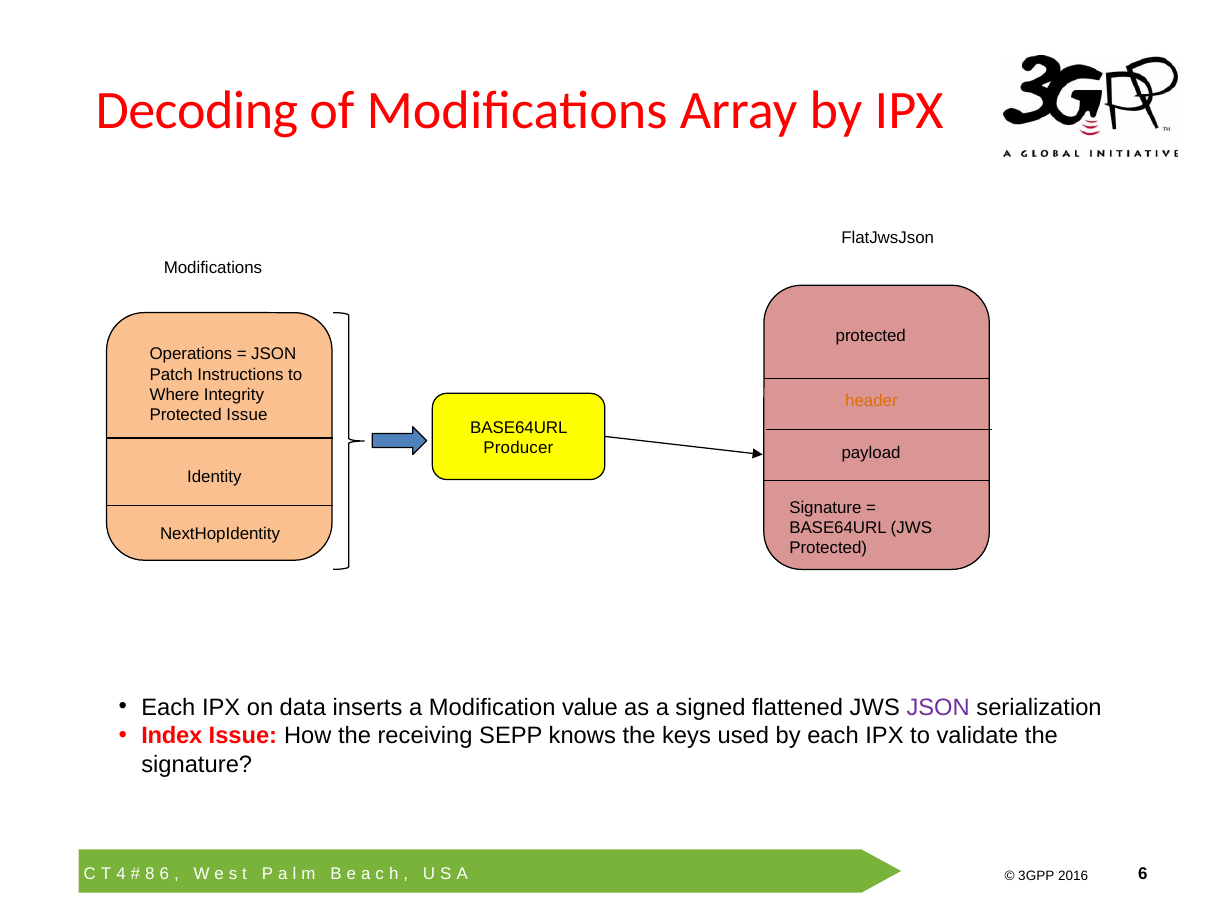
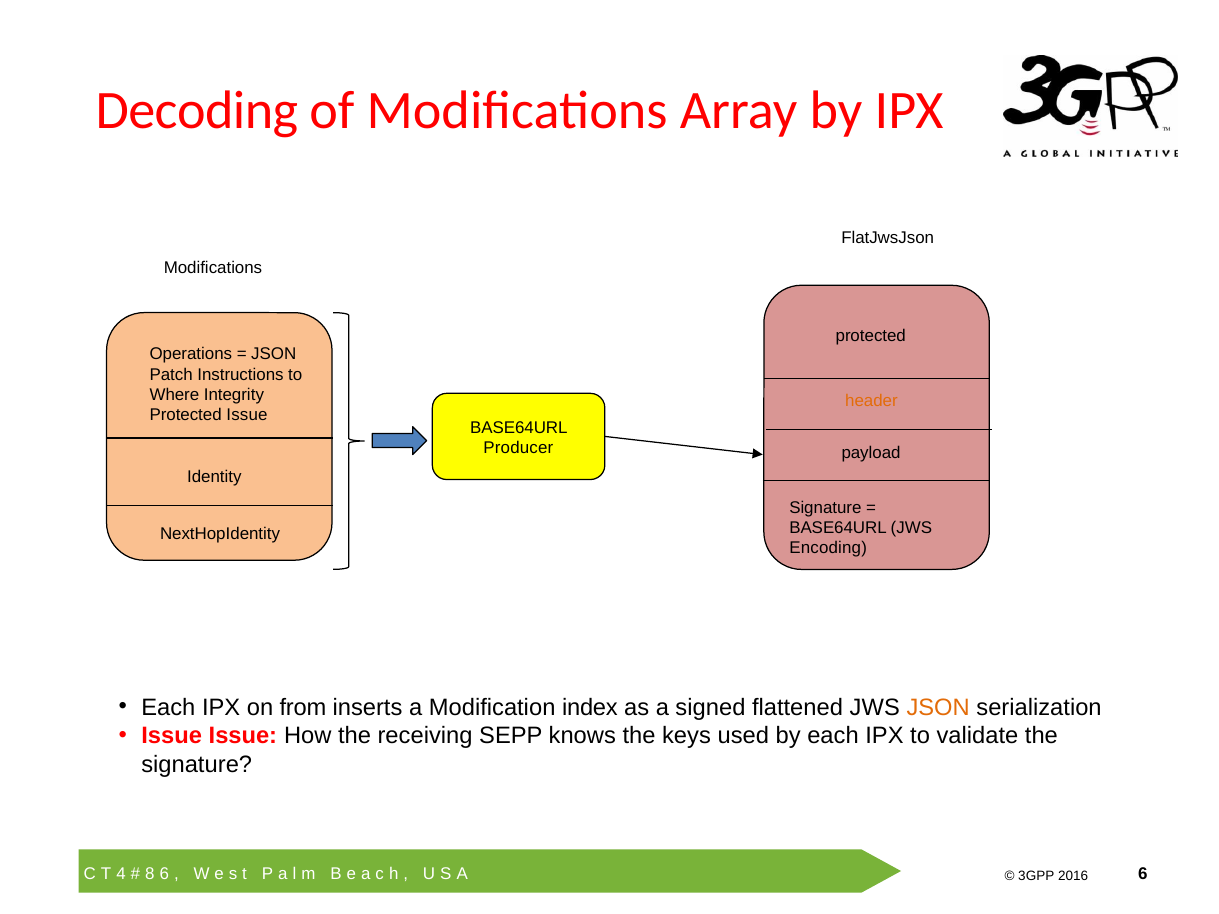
Protected at (828, 549): Protected -> Encoding
data: data -> from
value: value -> index
JSON at (938, 708) colour: purple -> orange
Index at (172, 736): Index -> Issue
